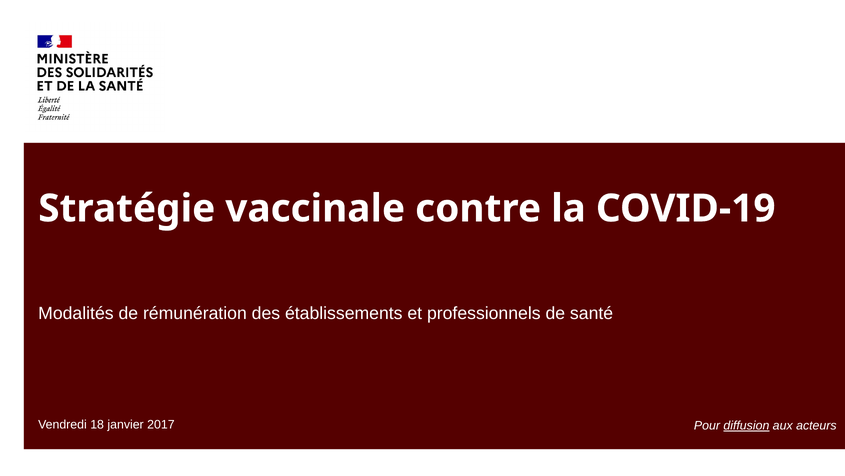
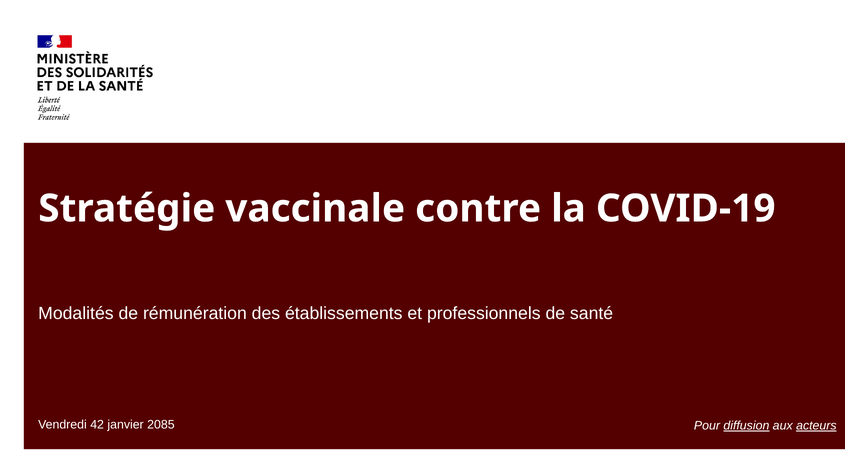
18: 18 -> 42
2017: 2017 -> 2085
acteurs underline: none -> present
